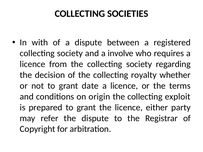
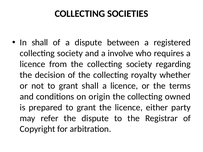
In with: with -> shall
grant date: date -> shall
exploit: exploit -> owned
